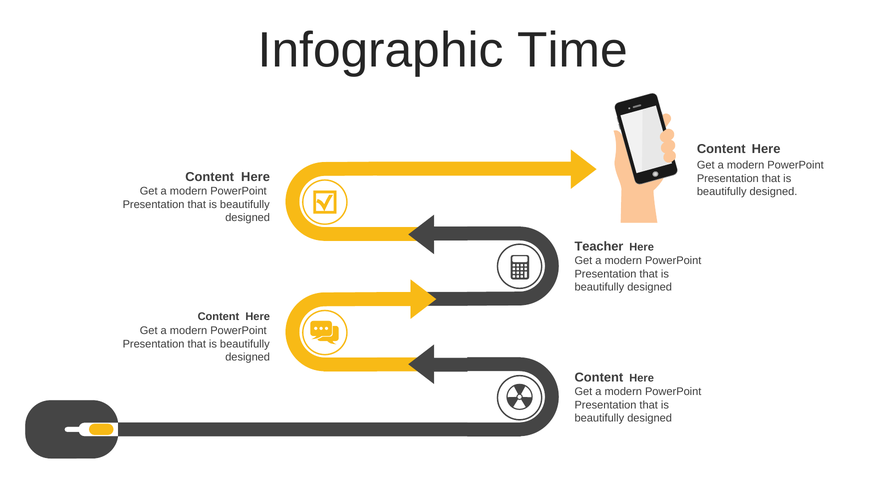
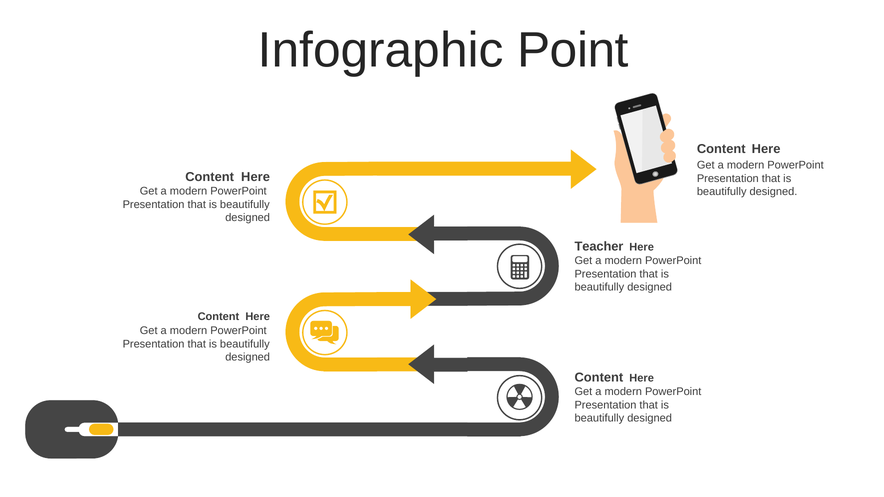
Time: Time -> Point
